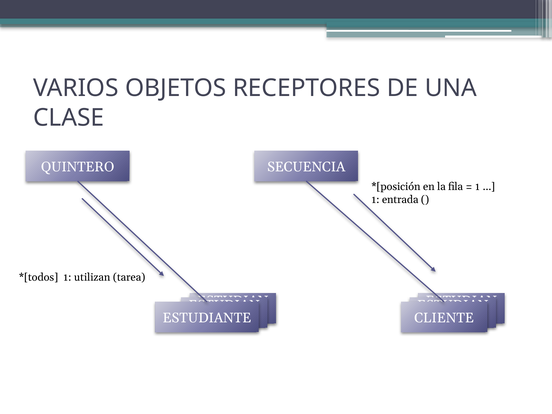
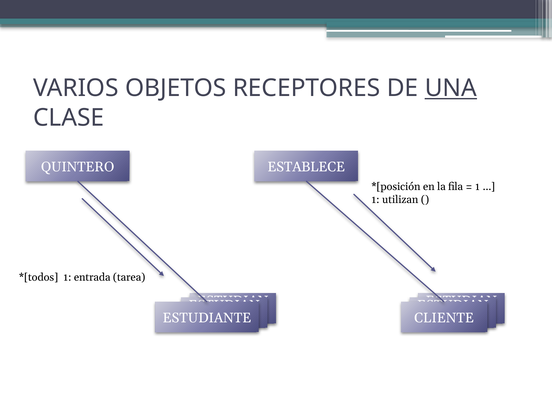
UNA underline: none -> present
SECUENCIA: SECUENCIA -> ESTABLECE
entrada: entrada -> utilizan
utilizan: utilizan -> entrada
